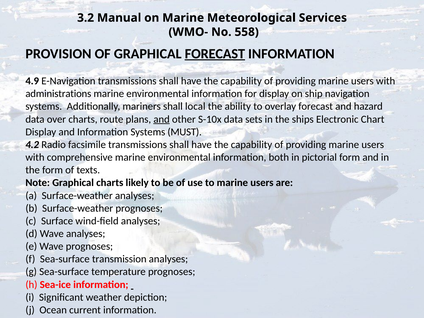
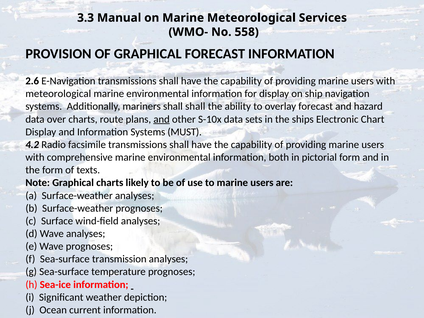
3.2: 3.2 -> 3.3
FORECAST at (215, 54) underline: present -> none
4.9: 4.9 -> 2.6
administrations at (58, 94): administrations -> meteorological
shall local: local -> shall
